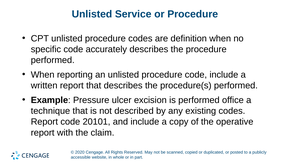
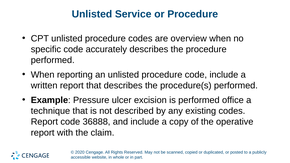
definition: definition -> overview
20101: 20101 -> 36888
